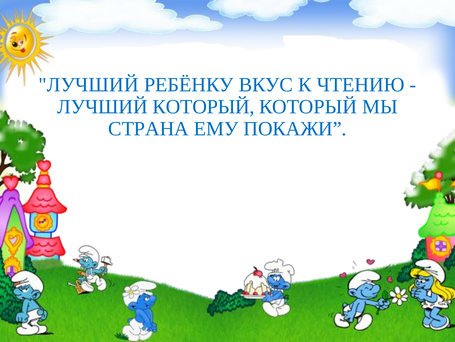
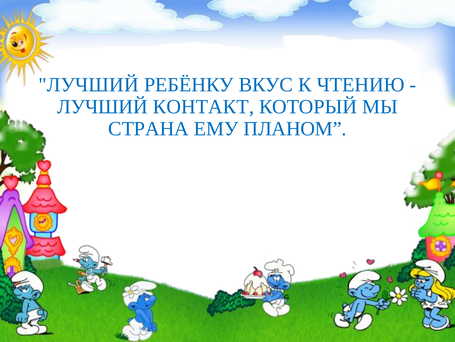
ЛУЧШИЙ КОТОРЫЙ: КОТОРЫЙ -> КОНТАКТ
ПОКАЖИ: ПОКАЖИ -> ПЛАНОМ
